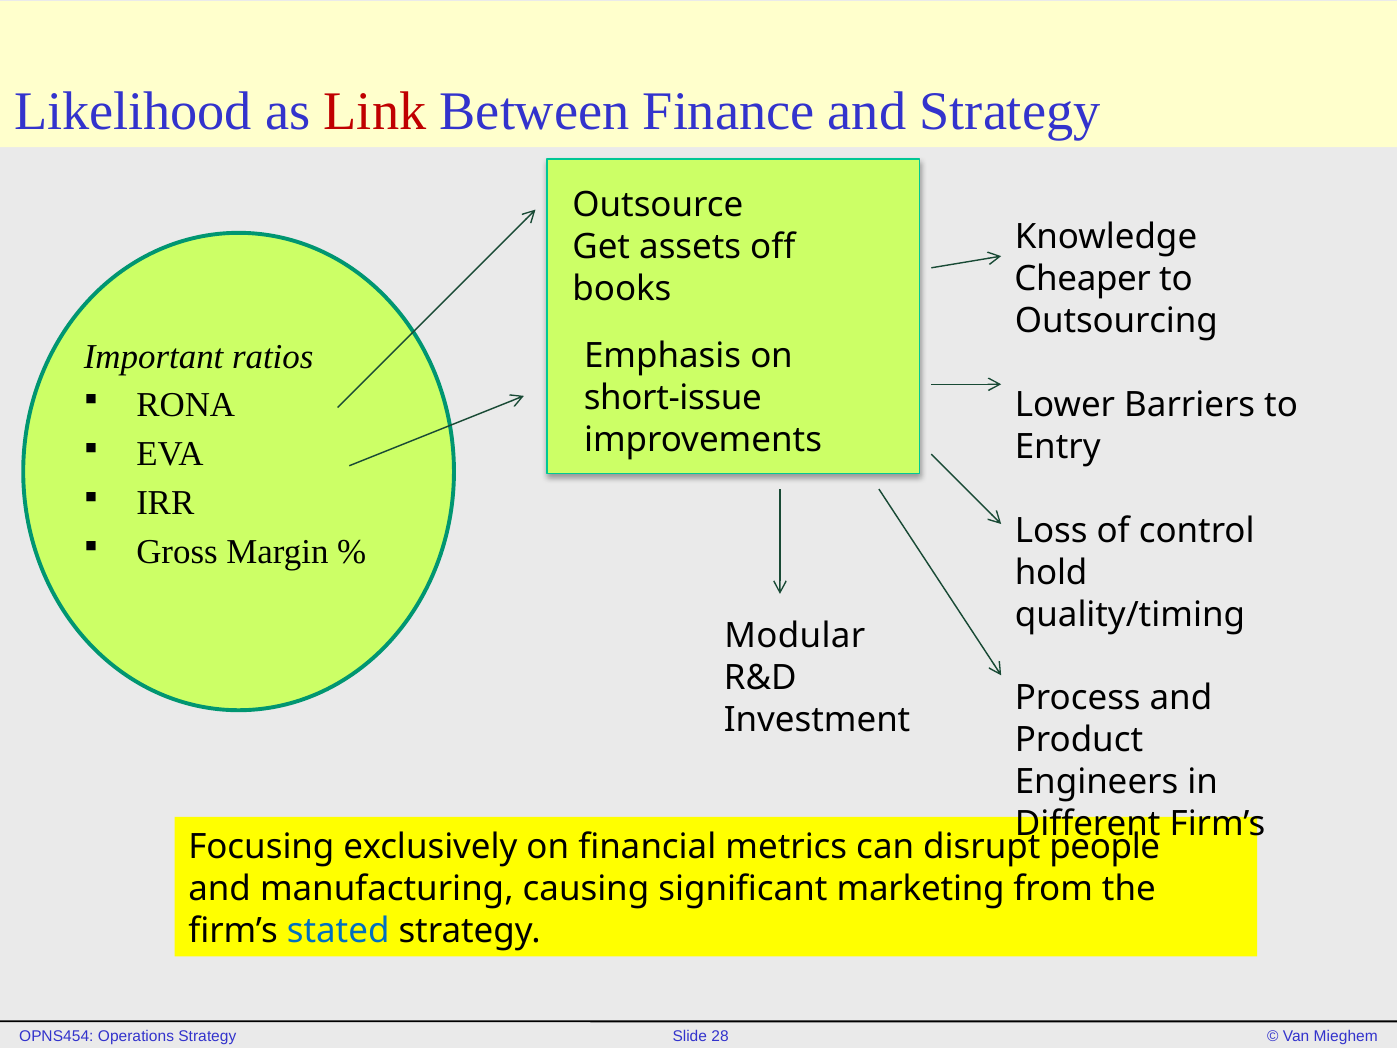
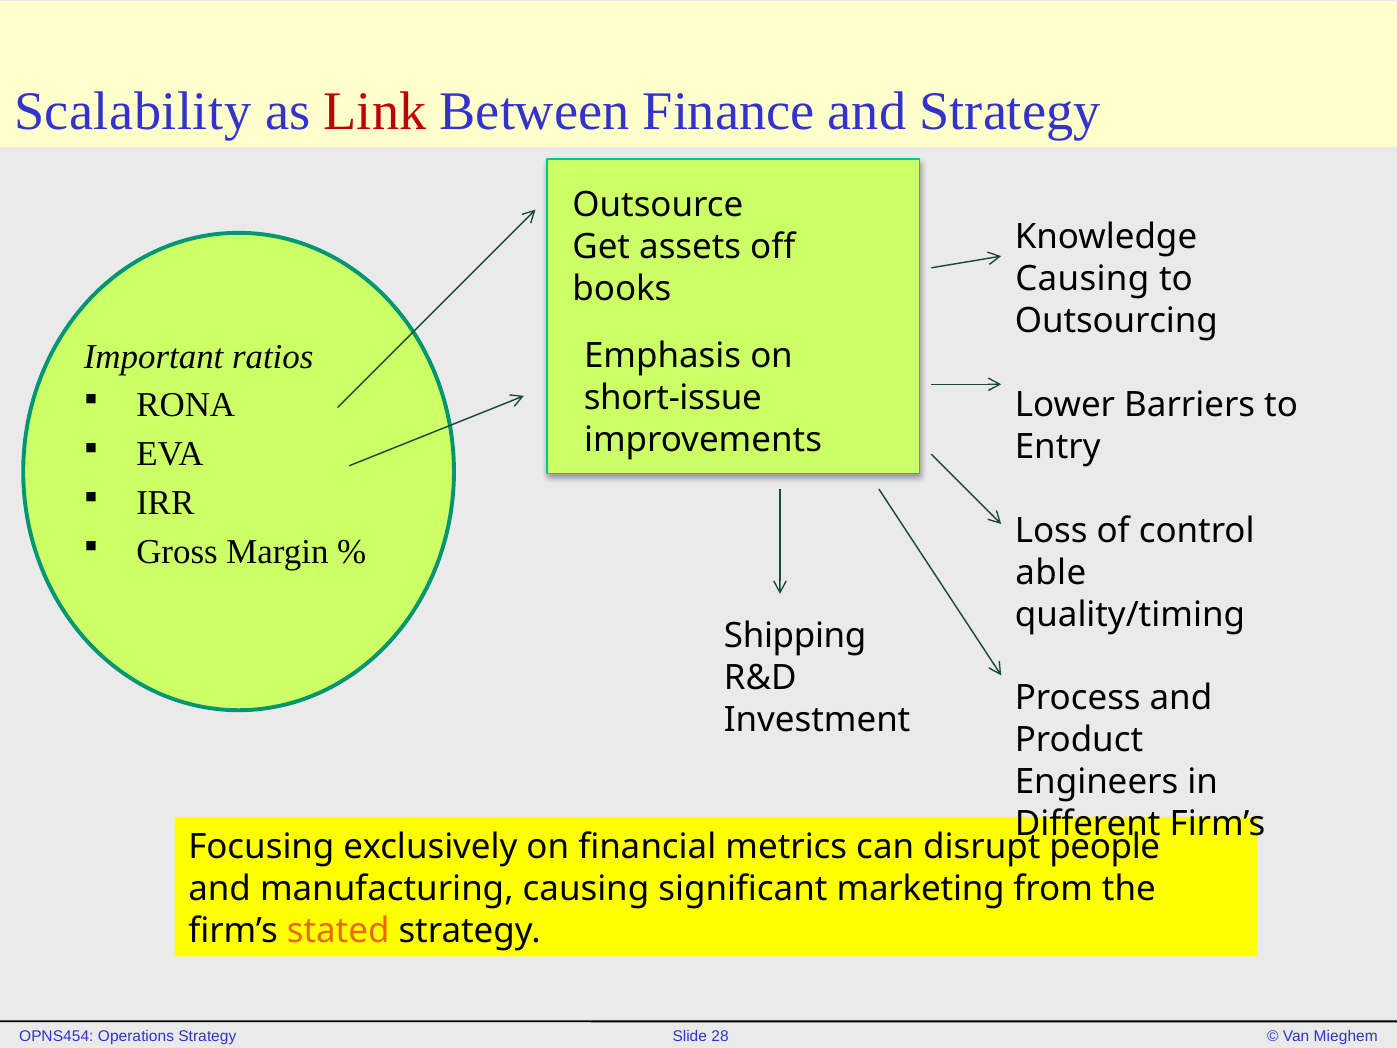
Likelihood: Likelihood -> Scalability
Cheaper at (1083, 279): Cheaper -> Causing
hold: hold -> able
Modular: Modular -> Shipping
stated colour: blue -> orange
